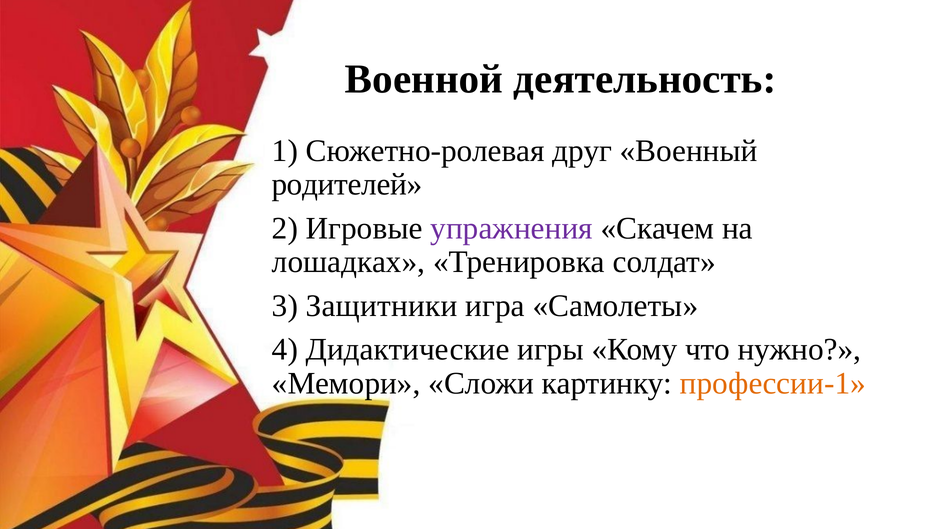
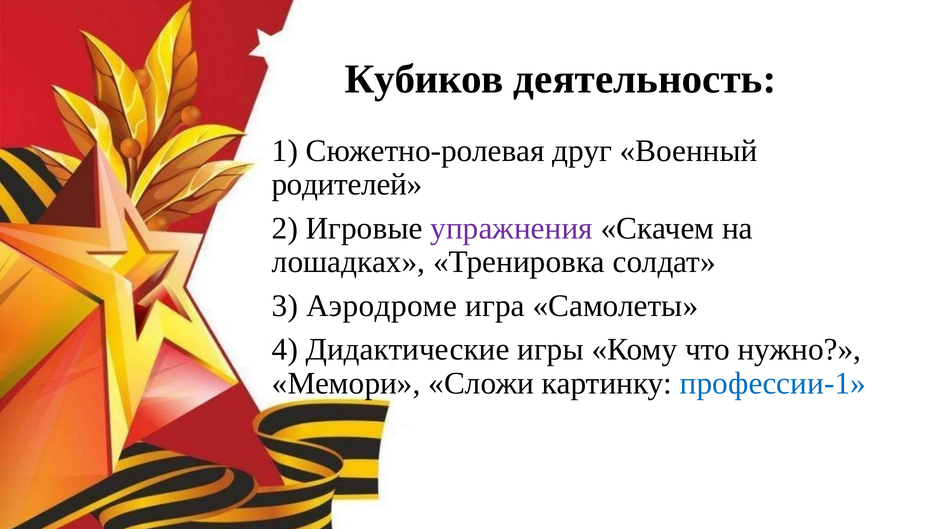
Военной: Военной -> Кубиков
Защитники: Защитники -> Аэродроме
профессии-1 colour: orange -> blue
